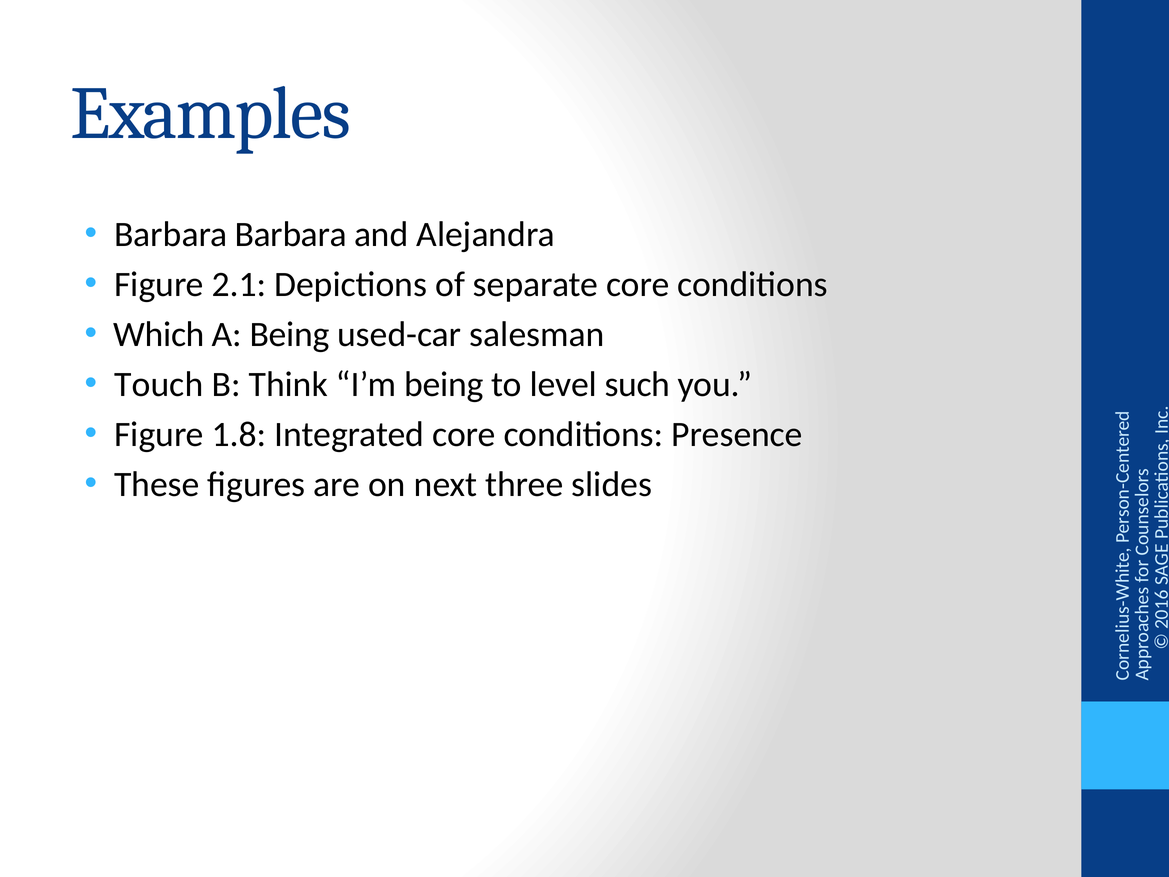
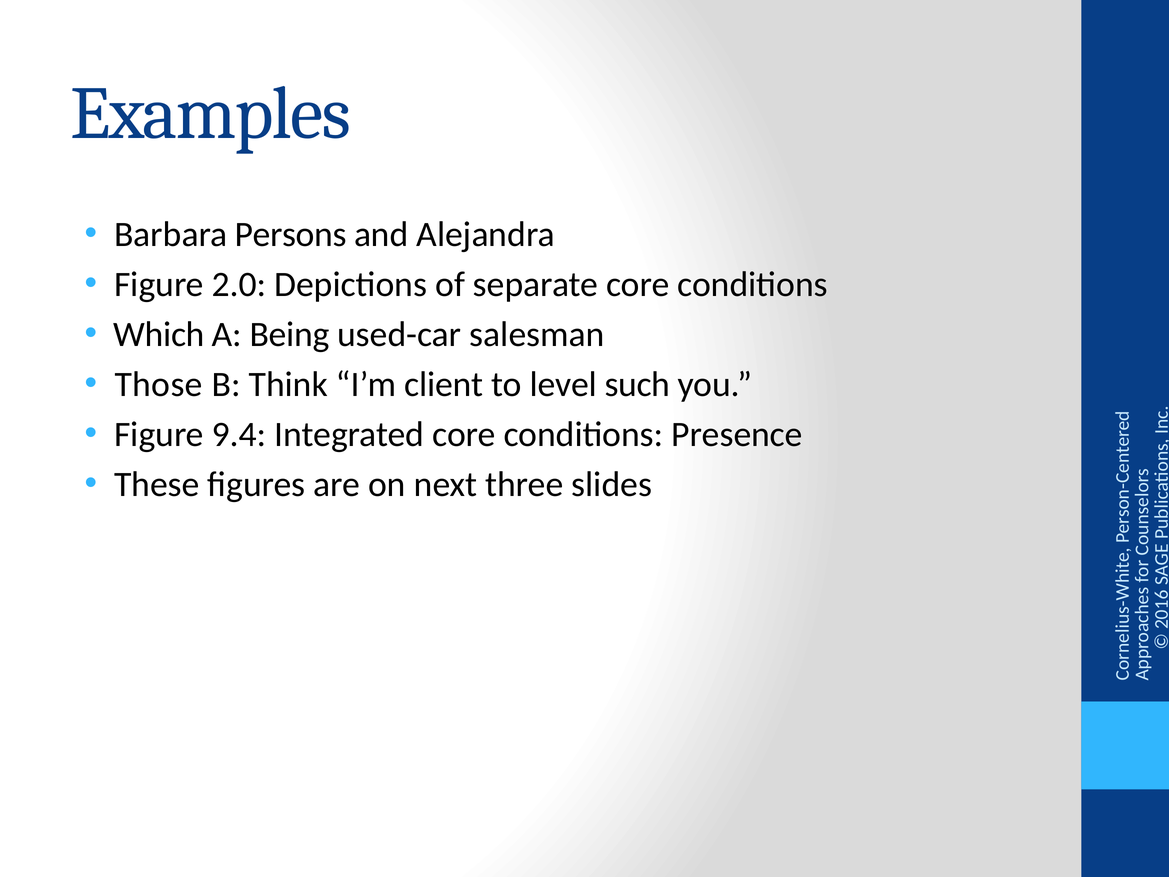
Barbara Barbara: Barbara -> Persons
2.1: 2.1 -> 2.0
Touch: Touch -> Those
I’m being: being -> client
1.8: 1.8 -> 9.4
